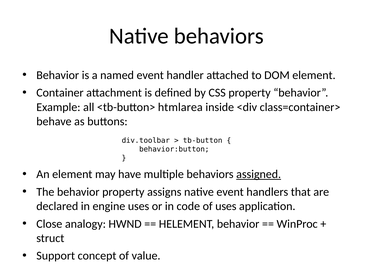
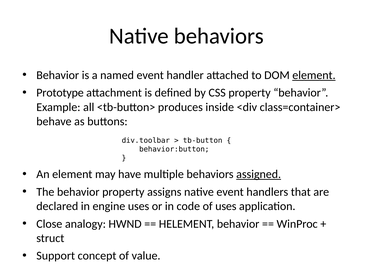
element at (314, 75) underline: none -> present
Container: Container -> Prototype
htmlarea: htmlarea -> produces
